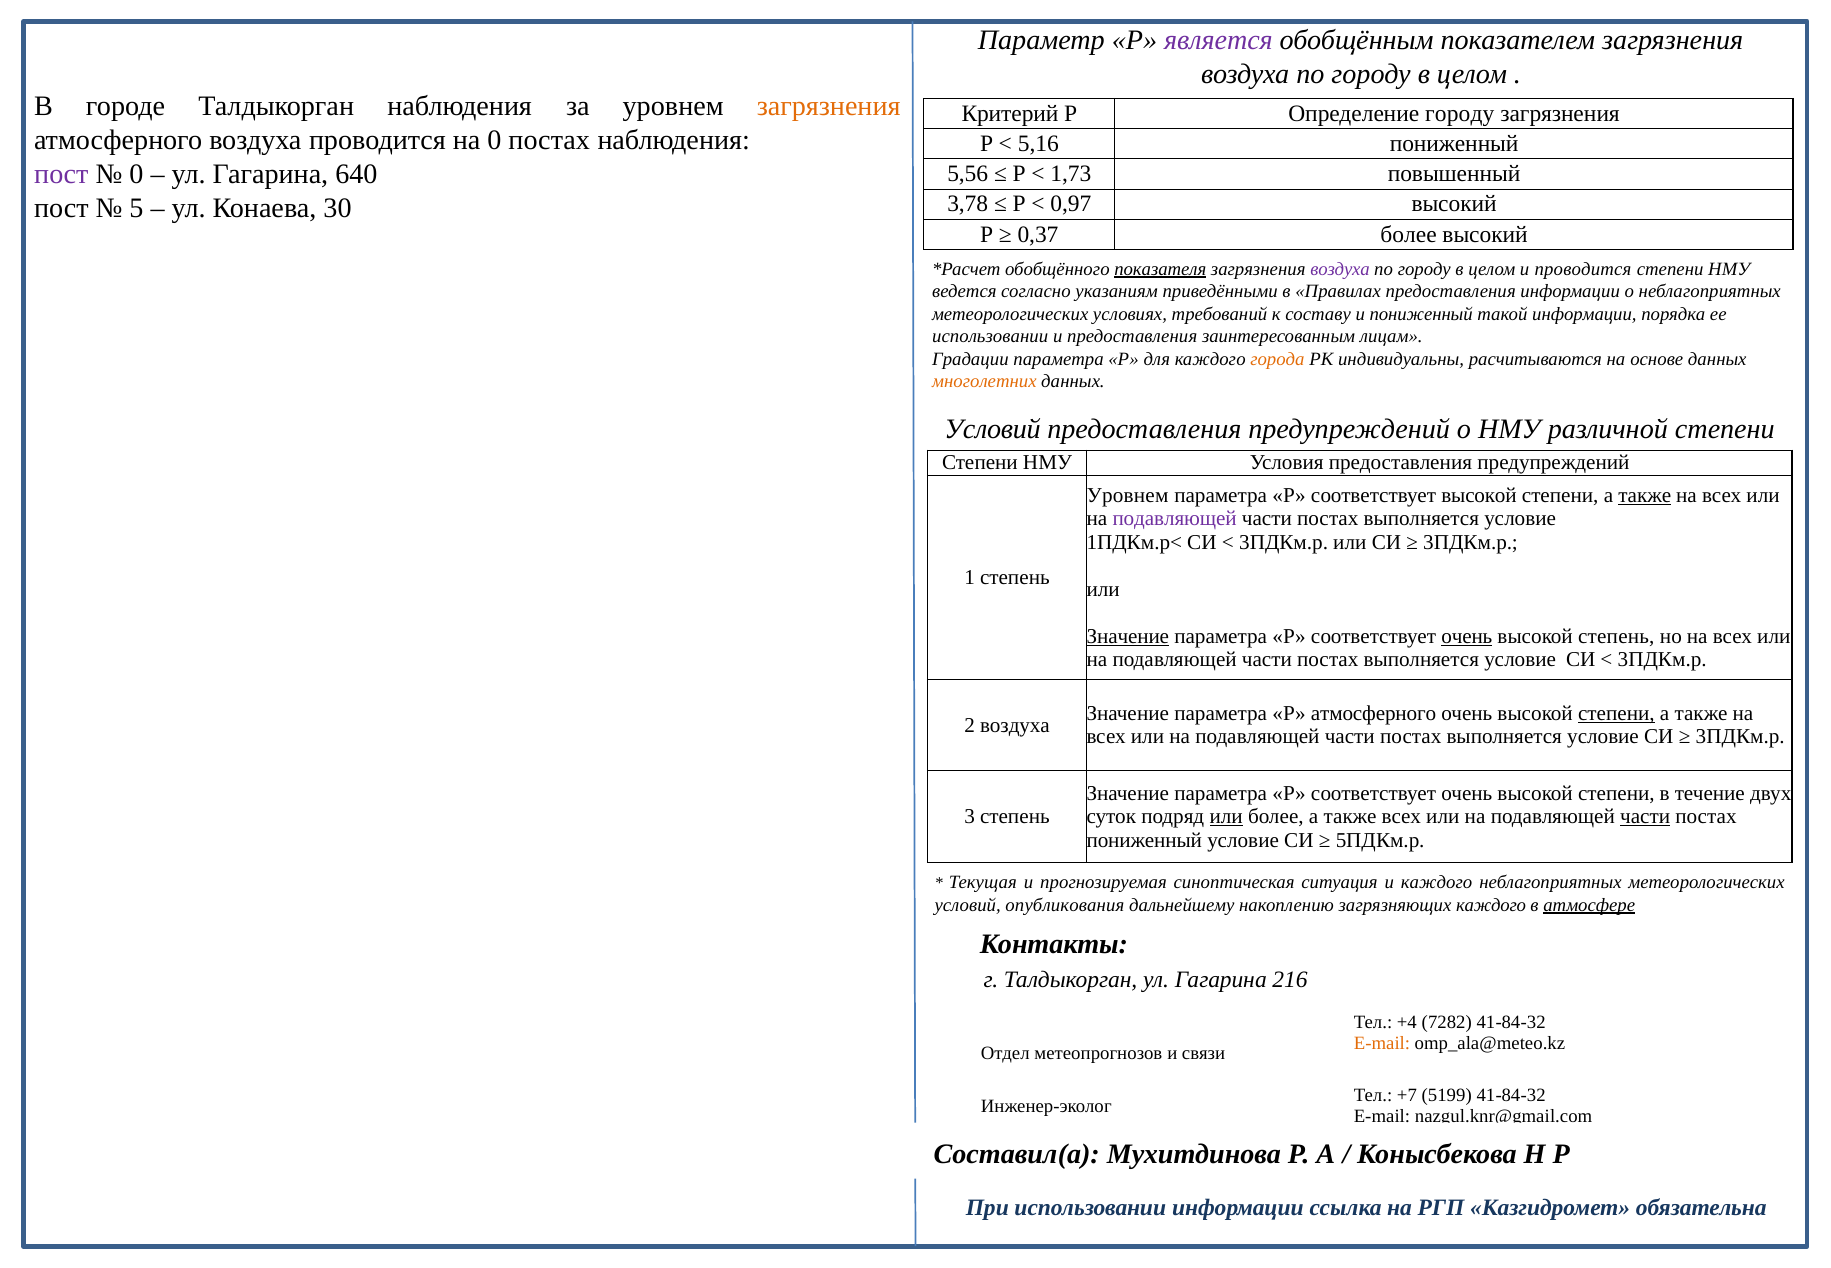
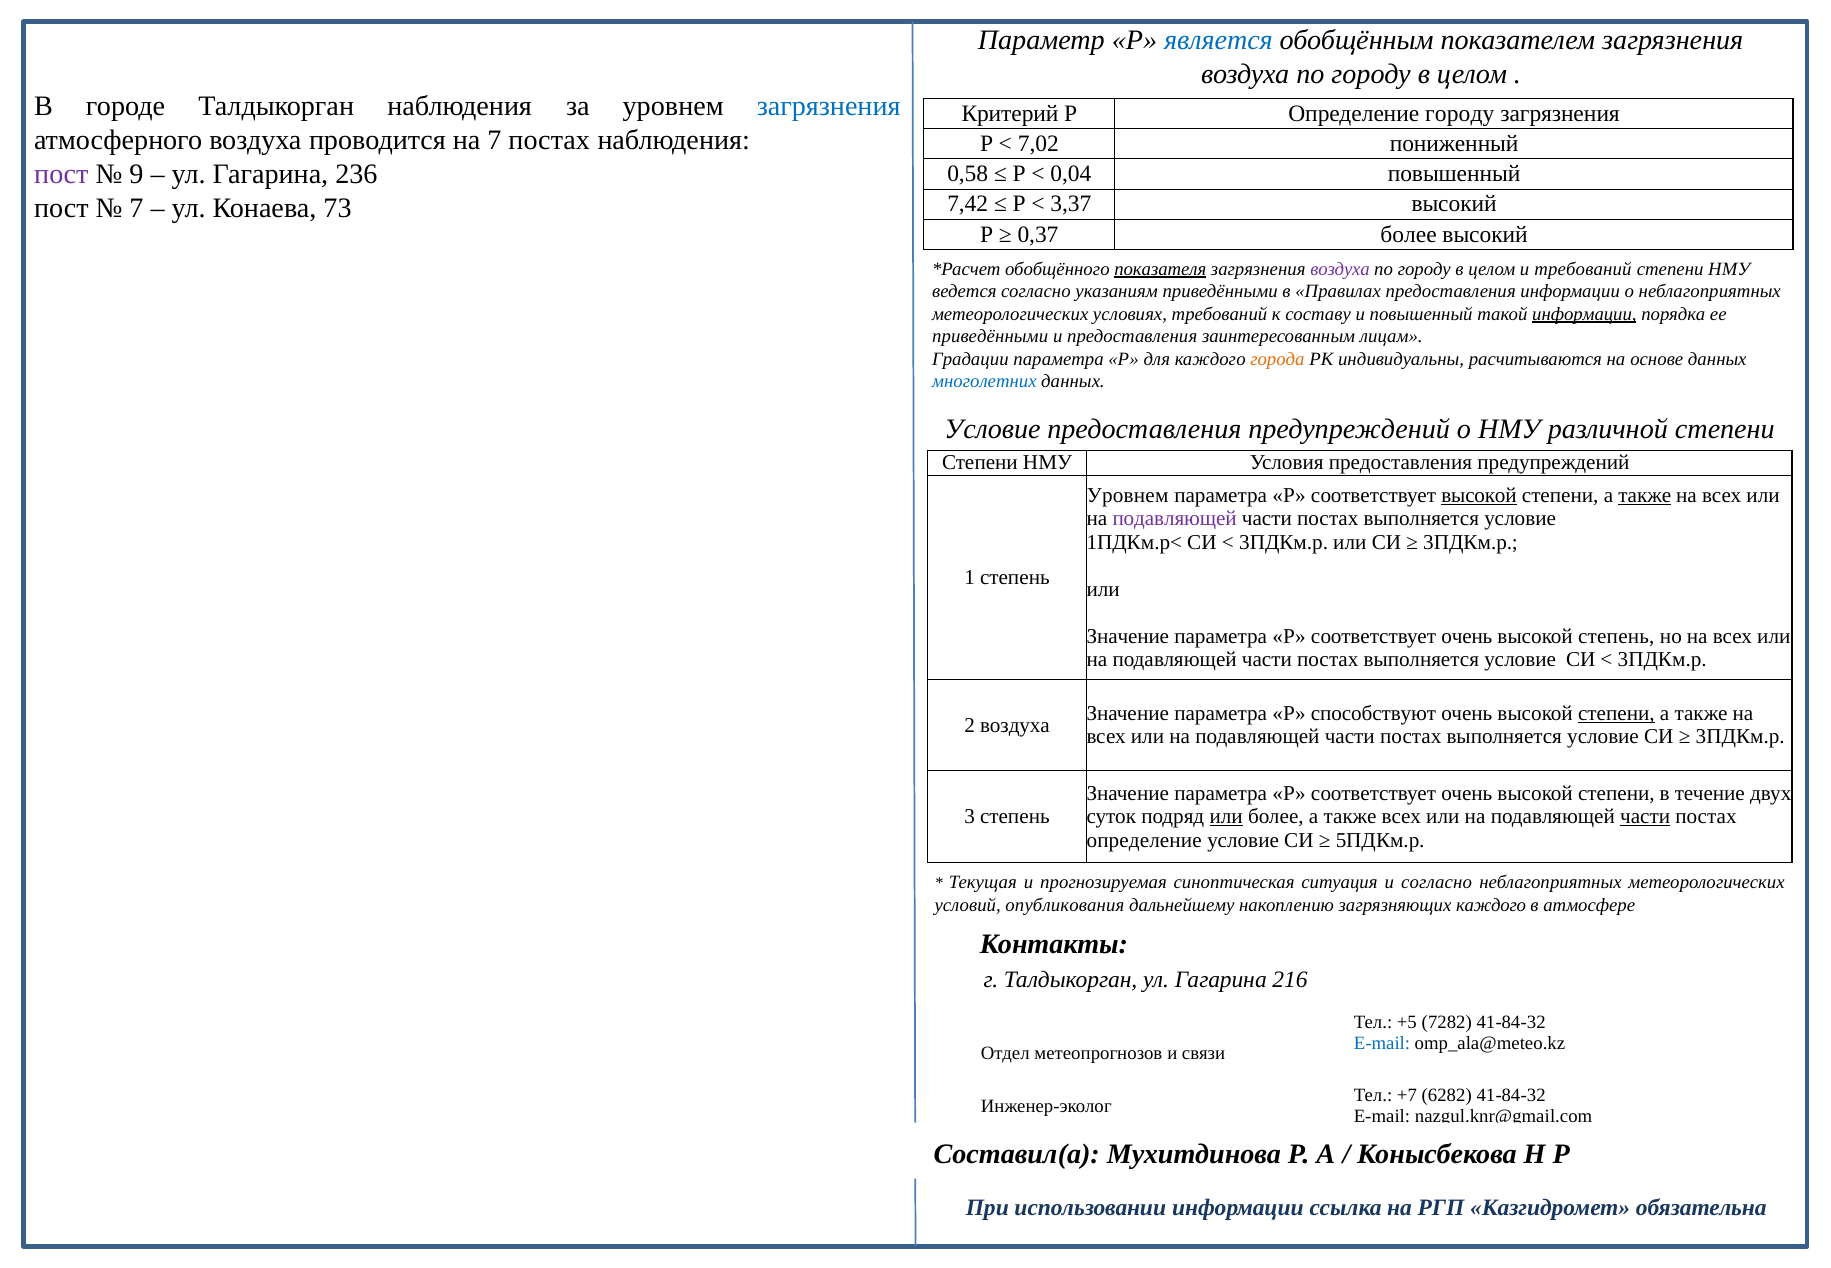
является colour: purple -> blue
загрязнения at (829, 106) colour: orange -> blue
на 0: 0 -> 7
5,16: 5,16 -> 7,02
0 at (136, 174): 0 -> 9
640: 640 -> 236
5,56: 5,56 -> 0,58
1,73: 1,73 -> 0,04
3,78: 3,78 -> 7,42
0,97: 0,97 -> 3,37
5 at (136, 208): 5 -> 7
30: 30 -> 73
и проводится: проводится -> требований
и пониженный: пониженный -> повышенный
информации at (1584, 314) underline: none -> present
использовании at (990, 336): использовании -> приведёнными
многолетних colour: orange -> blue
Условий at (993, 429): Условий -> Условие
высокой at (1479, 495) underline: none -> present
Значение at (1128, 636) underline: present -> none
очень at (1467, 636) underline: present -> none
Р атмосферного: атмосферного -> способствуют
пониженный at (1144, 840): пониженный -> определение
и каждого: каждого -> согласно
атмосфере underline: present -> none
+4: +4 -> +5
E-mail at (1382, 1043) colour: orange -> blue
5199: 5199 -> 6282
